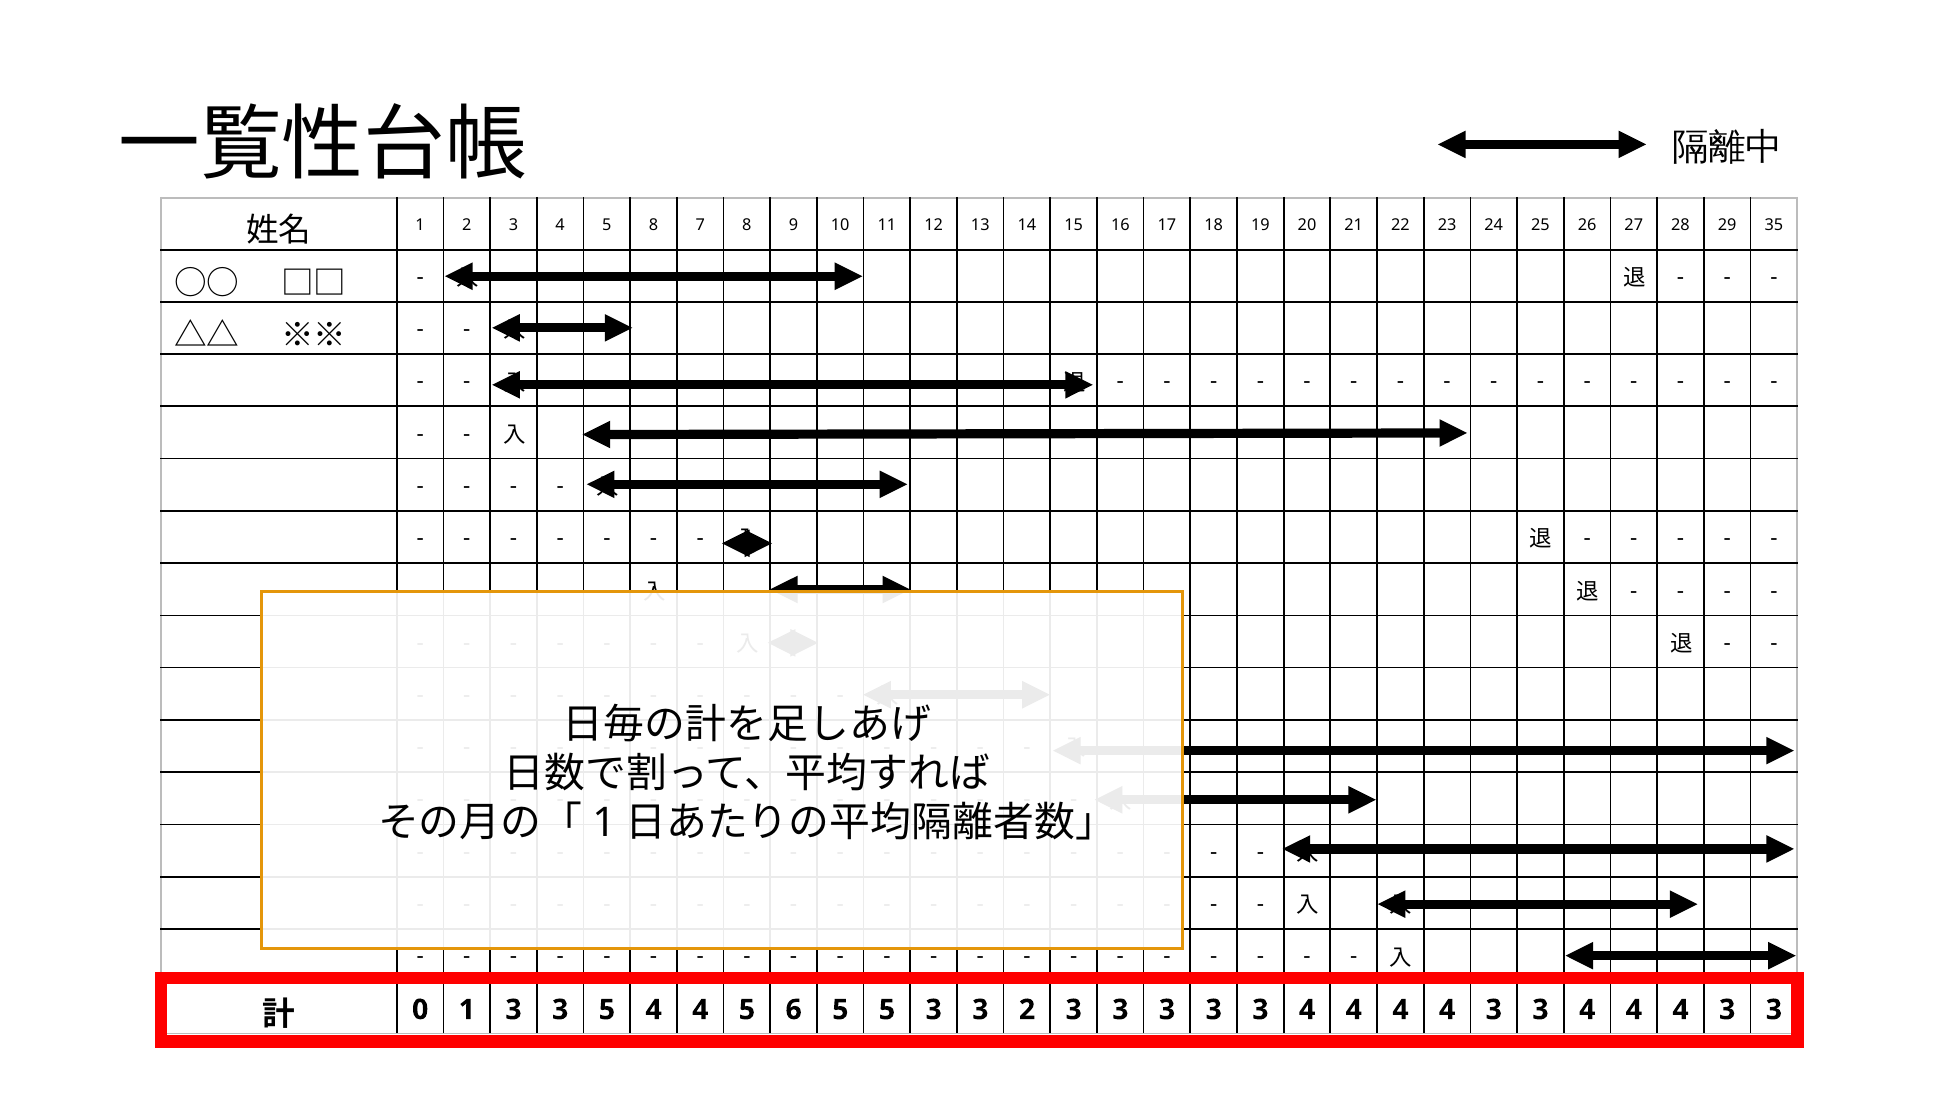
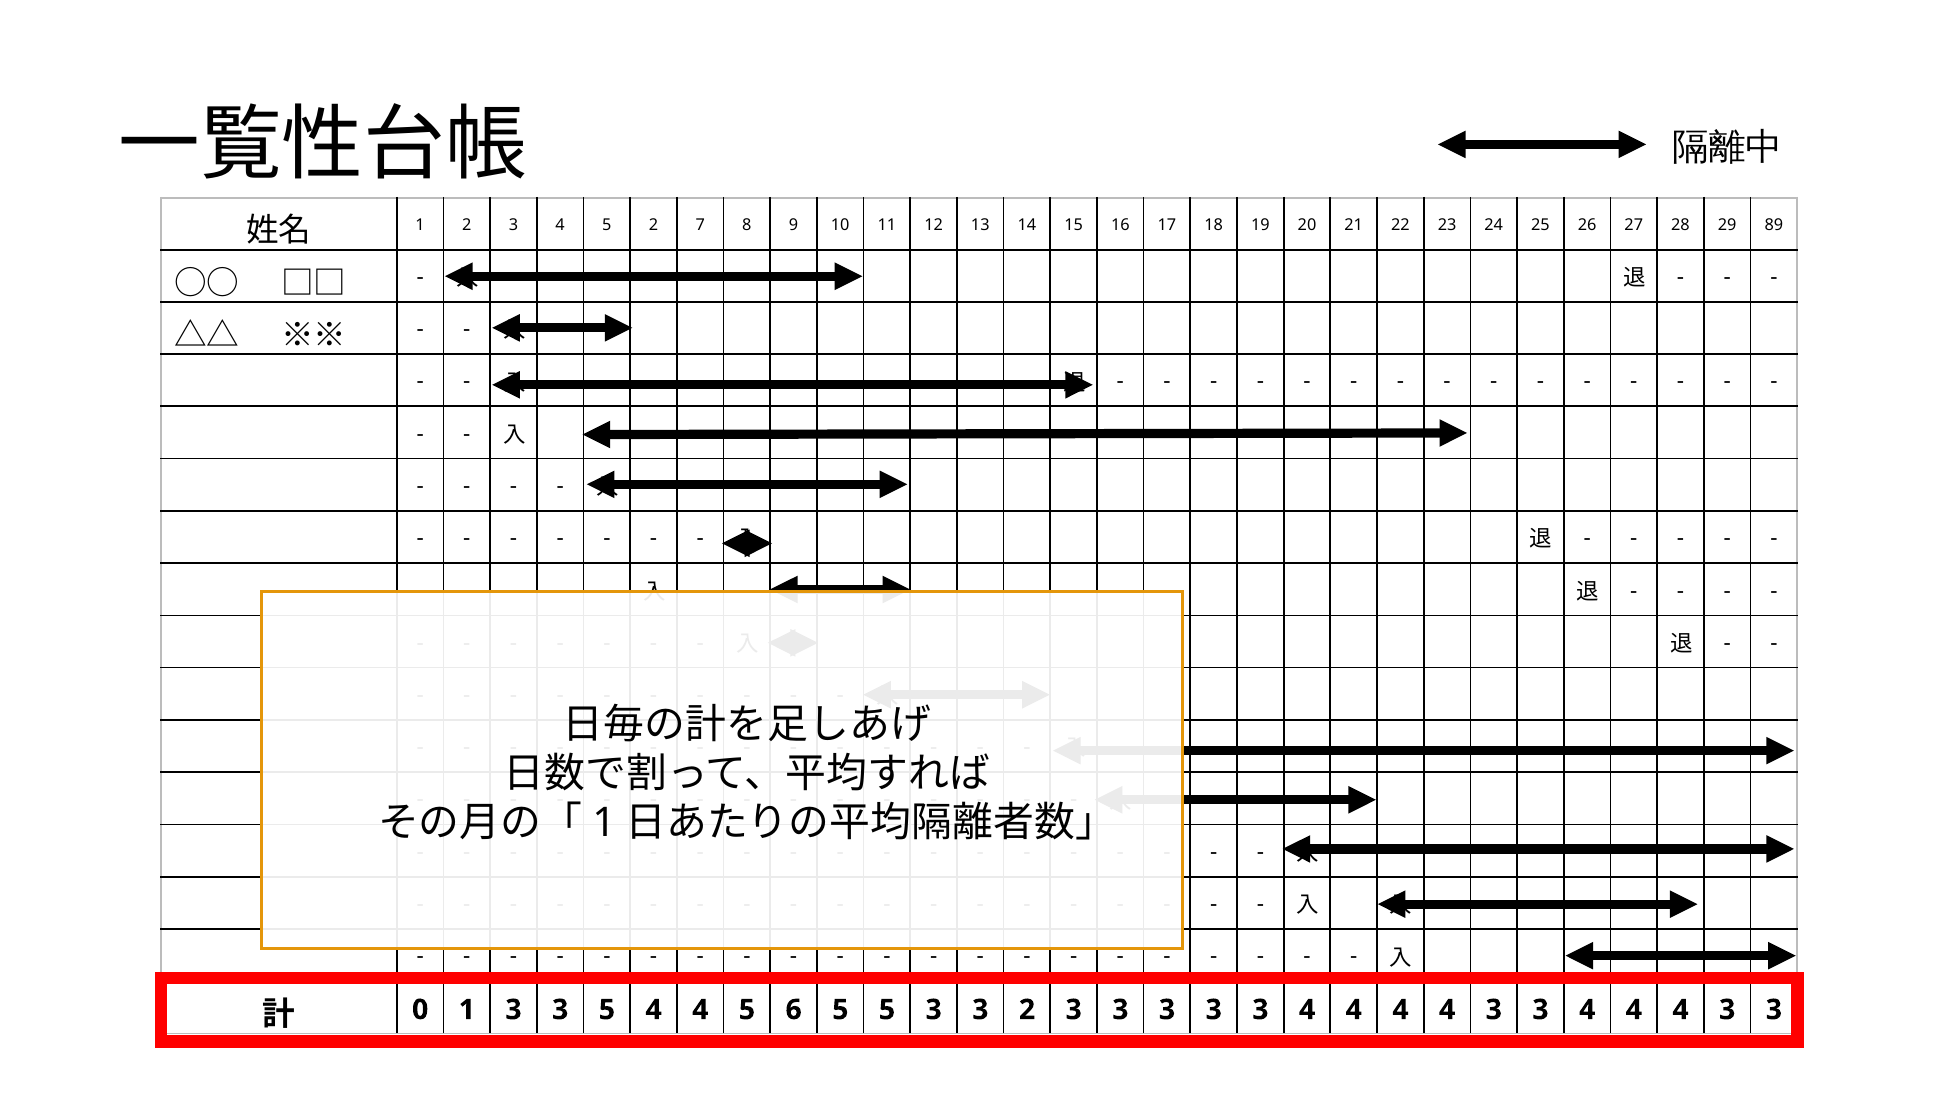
5 8: 8 -> 2
35: 35 -> 89
